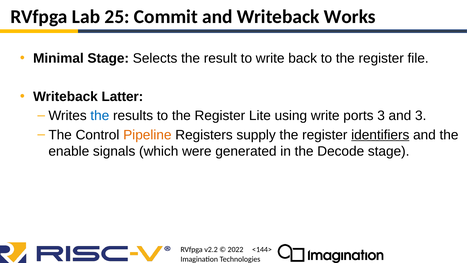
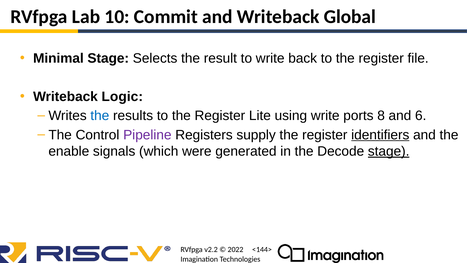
25: 25 -> 10
Works: Works -> Global
Latter: Latter -> Logic
ports 3: 3 -> 8
and 3: 3 -> 6
Pipeline colour: orange -> purple
stage at (389, 151) underline: none -> present
